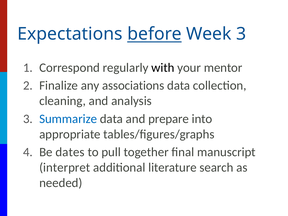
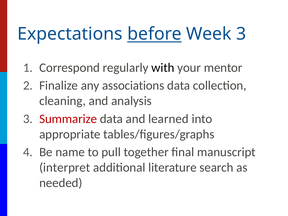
Summarize colour: blue -> red
prepare: prepare -> learned
dates: dates -> name
